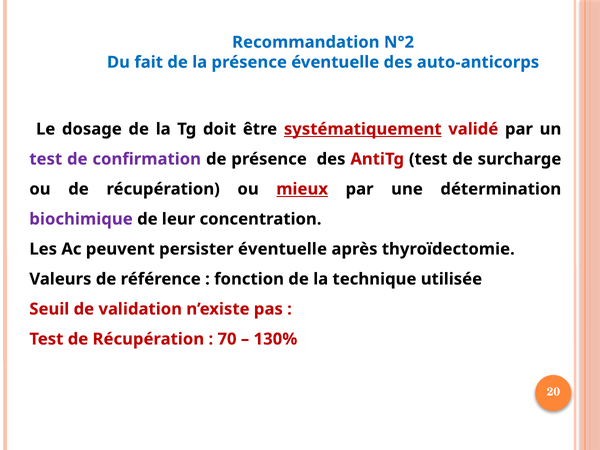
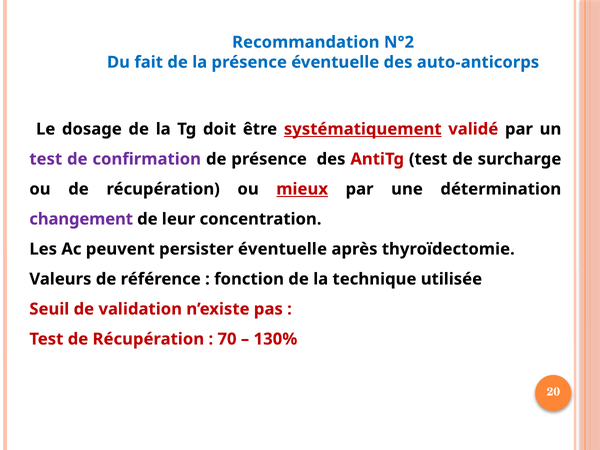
biochimique: biochimique -> changement
